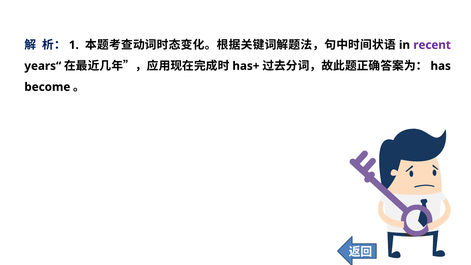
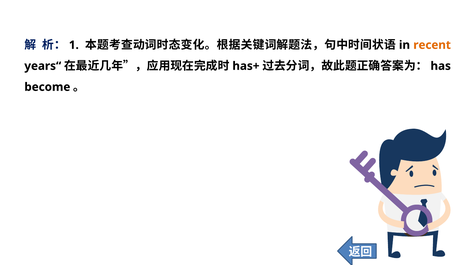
recent colour: purple -> orange
